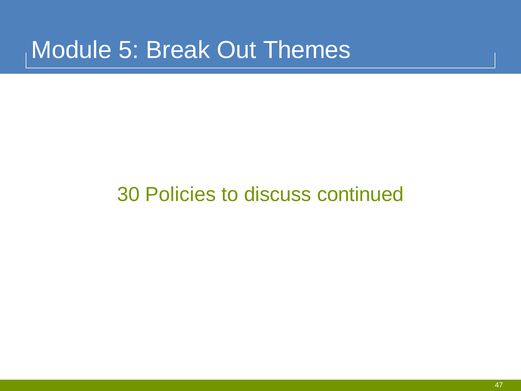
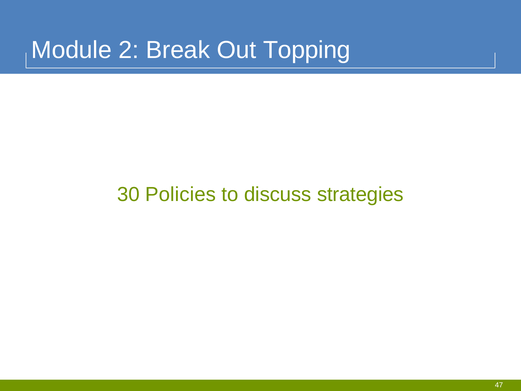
5: 5 -> 2
Themes: Themes -> Topping
continued: continued -> strategies
